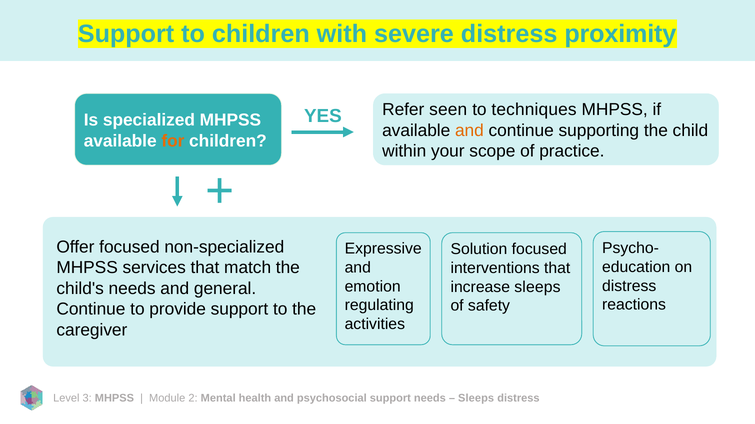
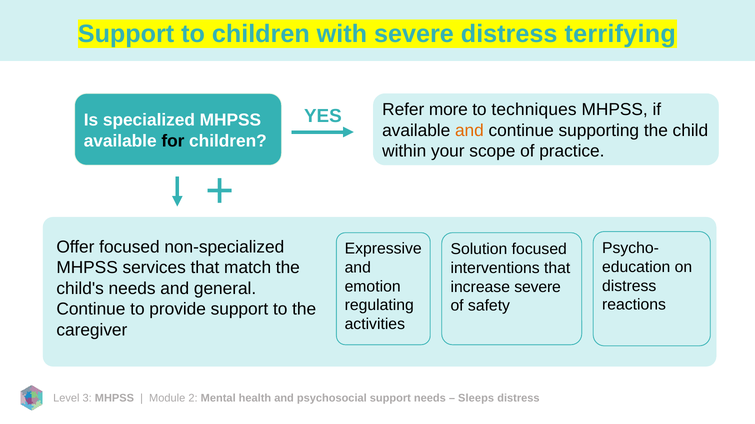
proximity: proximity -> terrifying
seen: seen -> more
for colour: orange -> black
increase sleeps: sleeps -> severe
